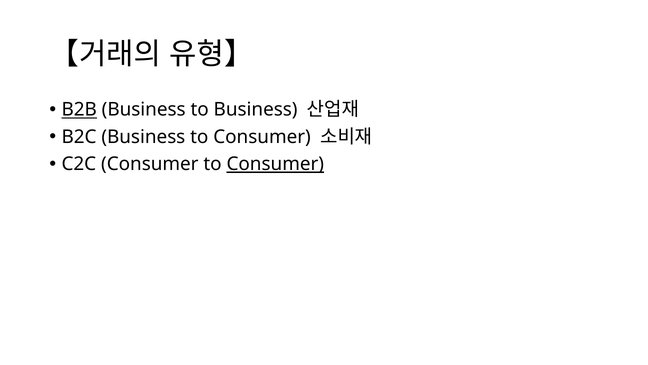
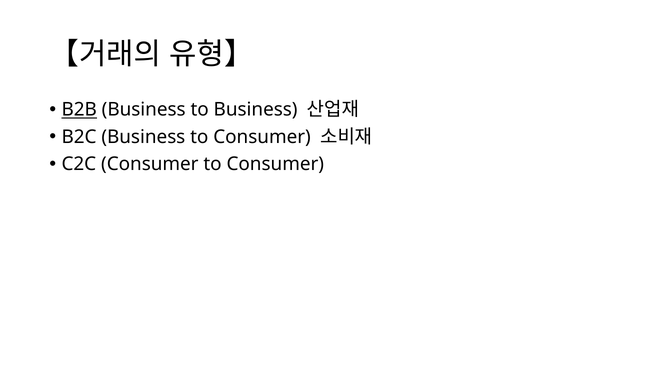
Consumer at (275, 164) underline: present -> none
